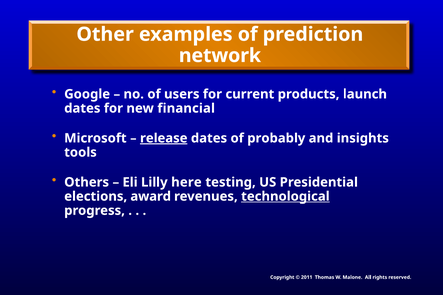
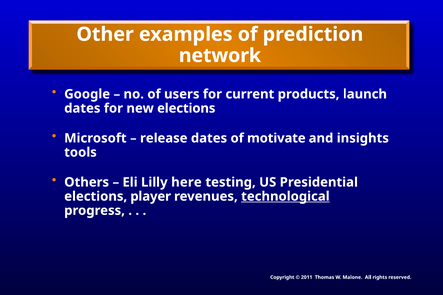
new financial: financial -> elections
release underline: present -> none
probably: probably -> motivate
award: award -> player
